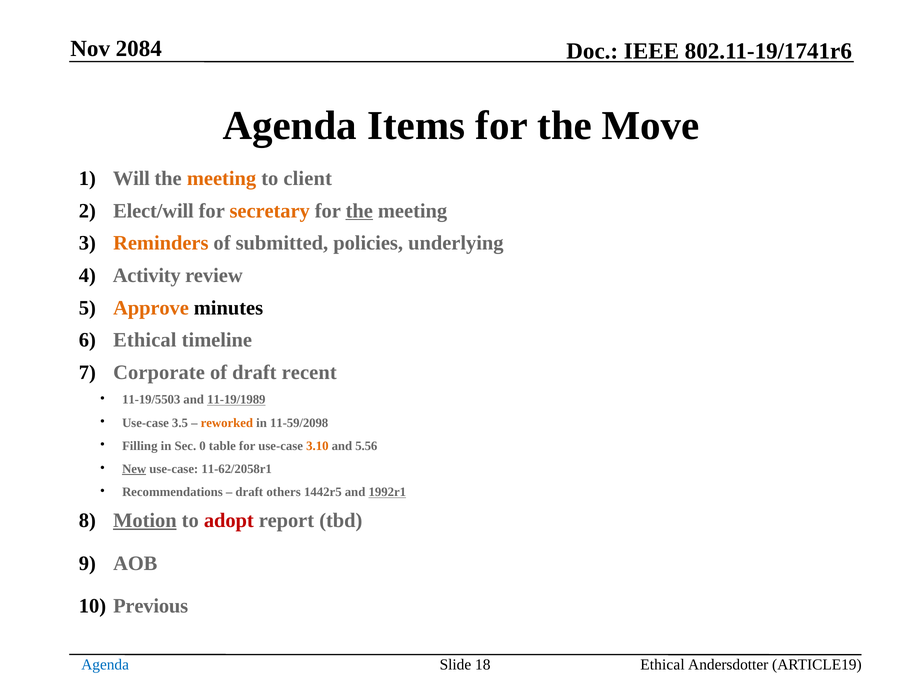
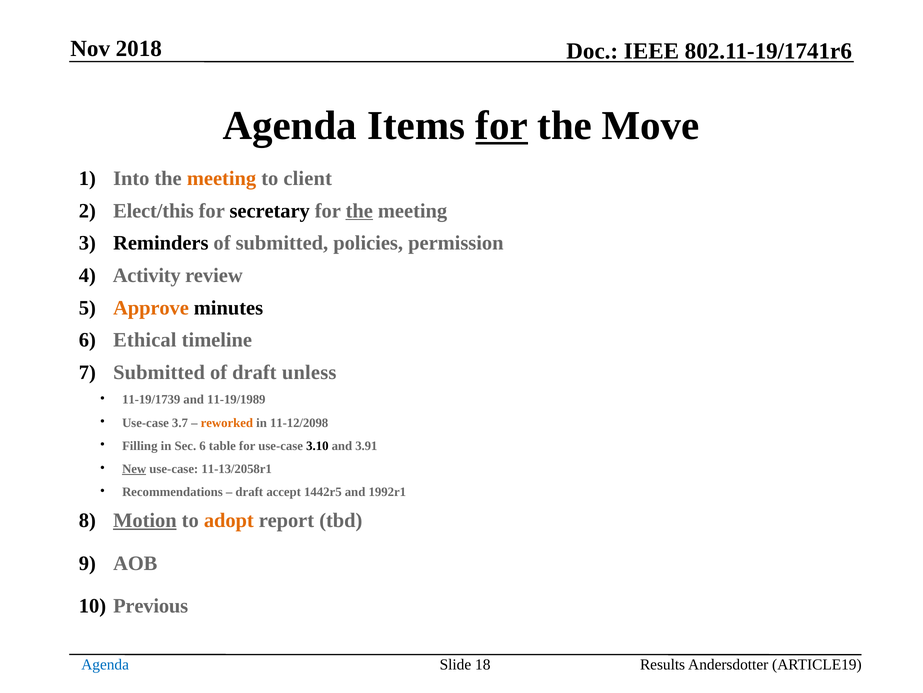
2084: 2084 -> 2018
for at (502, 126) underline: none -> present
Will: Will -> Into
Elect/will: Elect/will -> Elect/this
secretary colour: orange -> black
Reminders colour: orange -> black
underlying: underlying -> permission
Corporate at (159, 372): Corporate -> Submitted
recent: recent -> unless
11-19/5503: 11-19/5503 -> 11-19/1739
11-19/1989 underline: present -> none
3.5: 3.5 -> 3.7
11-59/2098: 11-59/2098 -> 11-12/2098
Sec 0: 0 -> 6
3.10 colour: orange -> black
5.56: 5.56 -> 3.91
11-62/2058r1: 11-62/2058r1 -> 11-13/2058r1
others: others -> accept
1992r1 underline: present -> none
adopt colour: red -> orange
Ethical at (662, 664): Ethical -> Results
